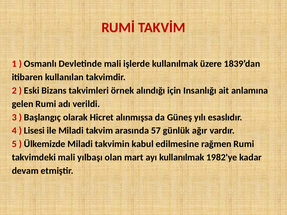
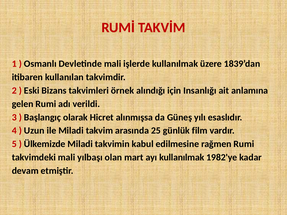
Lisesi: Lisesi -> Uzun
57: 57 -> 25
ağır: ağır -> film
